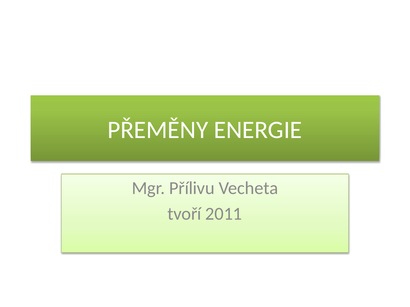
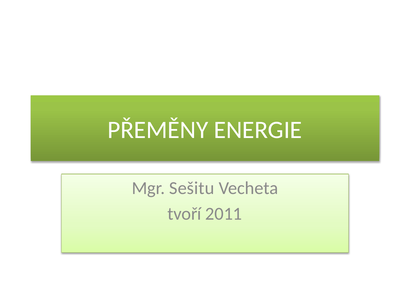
Přílivu: Přílivu -> Sešitu
